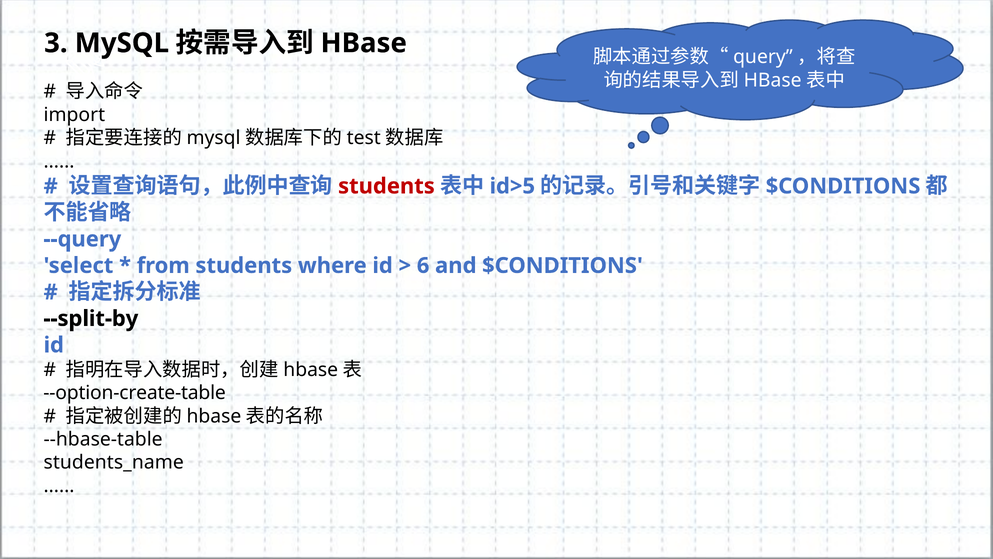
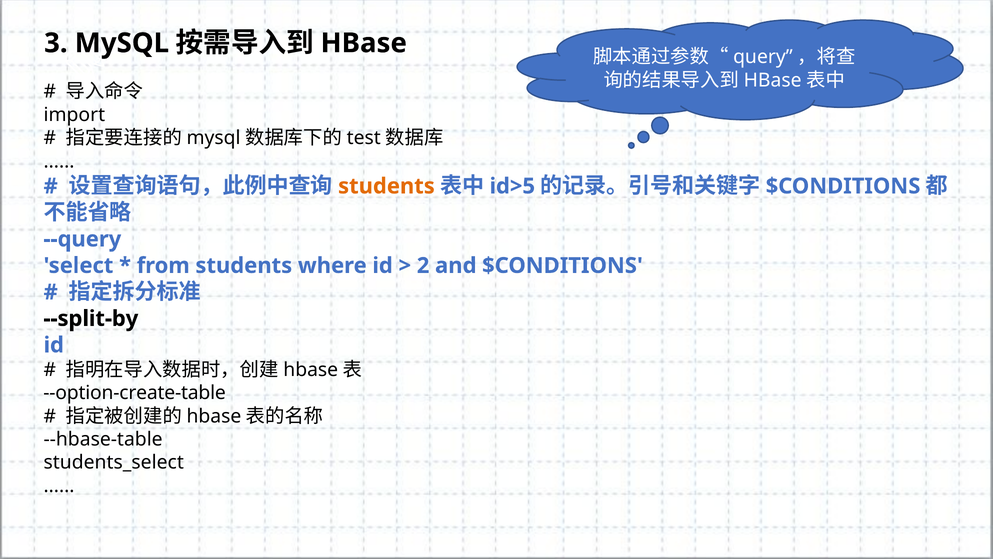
students at (386, 186) colour: red -> orange
6: 6 -> 2
students_name: students_name -> students_select
